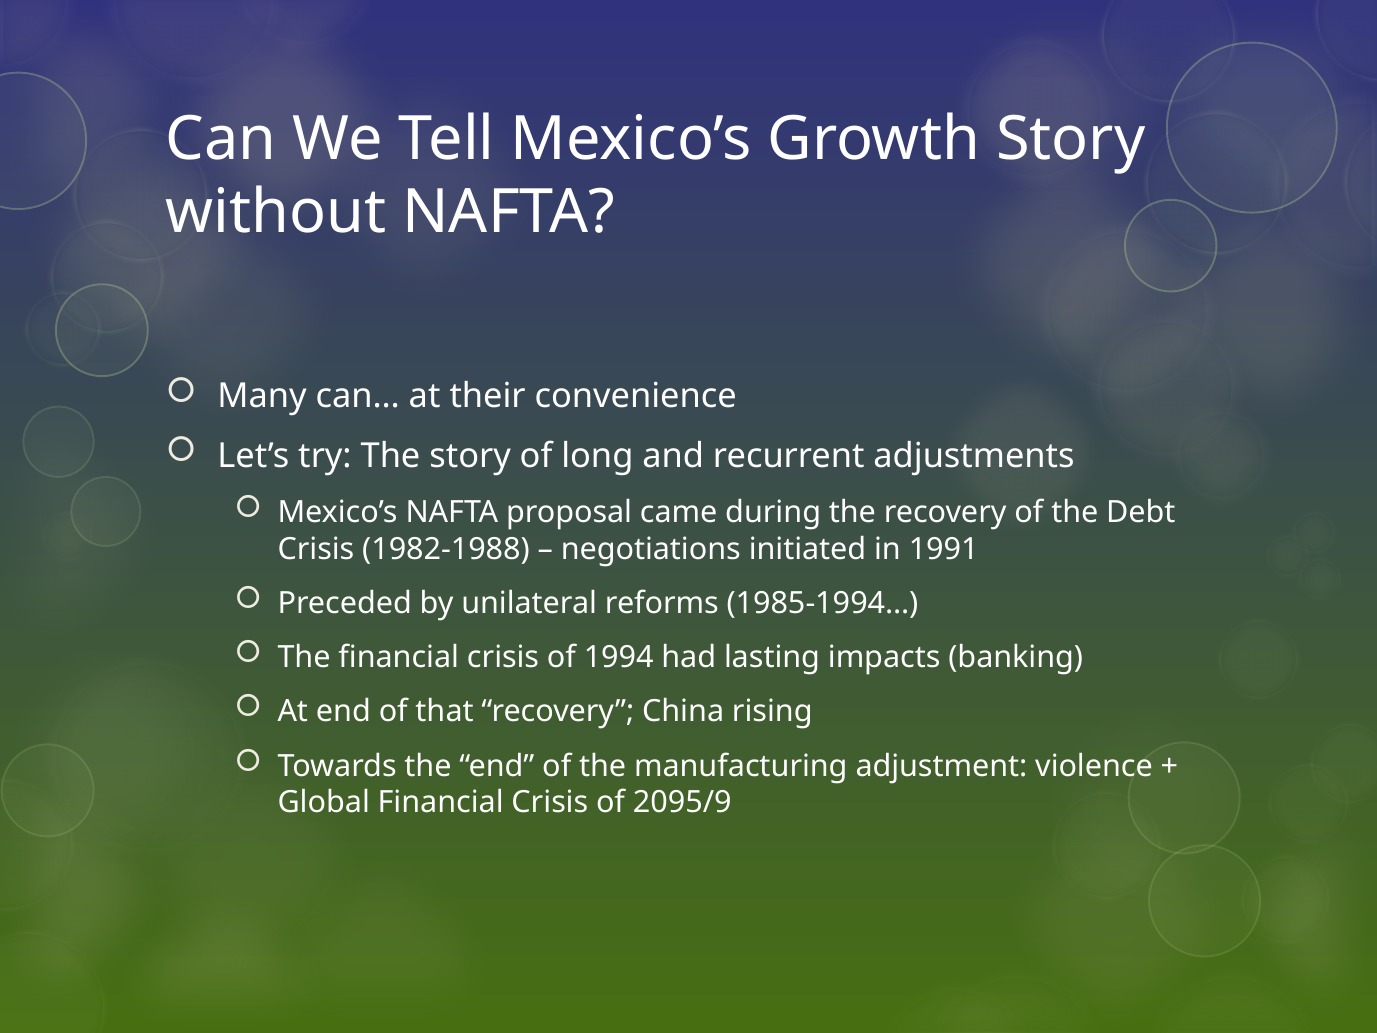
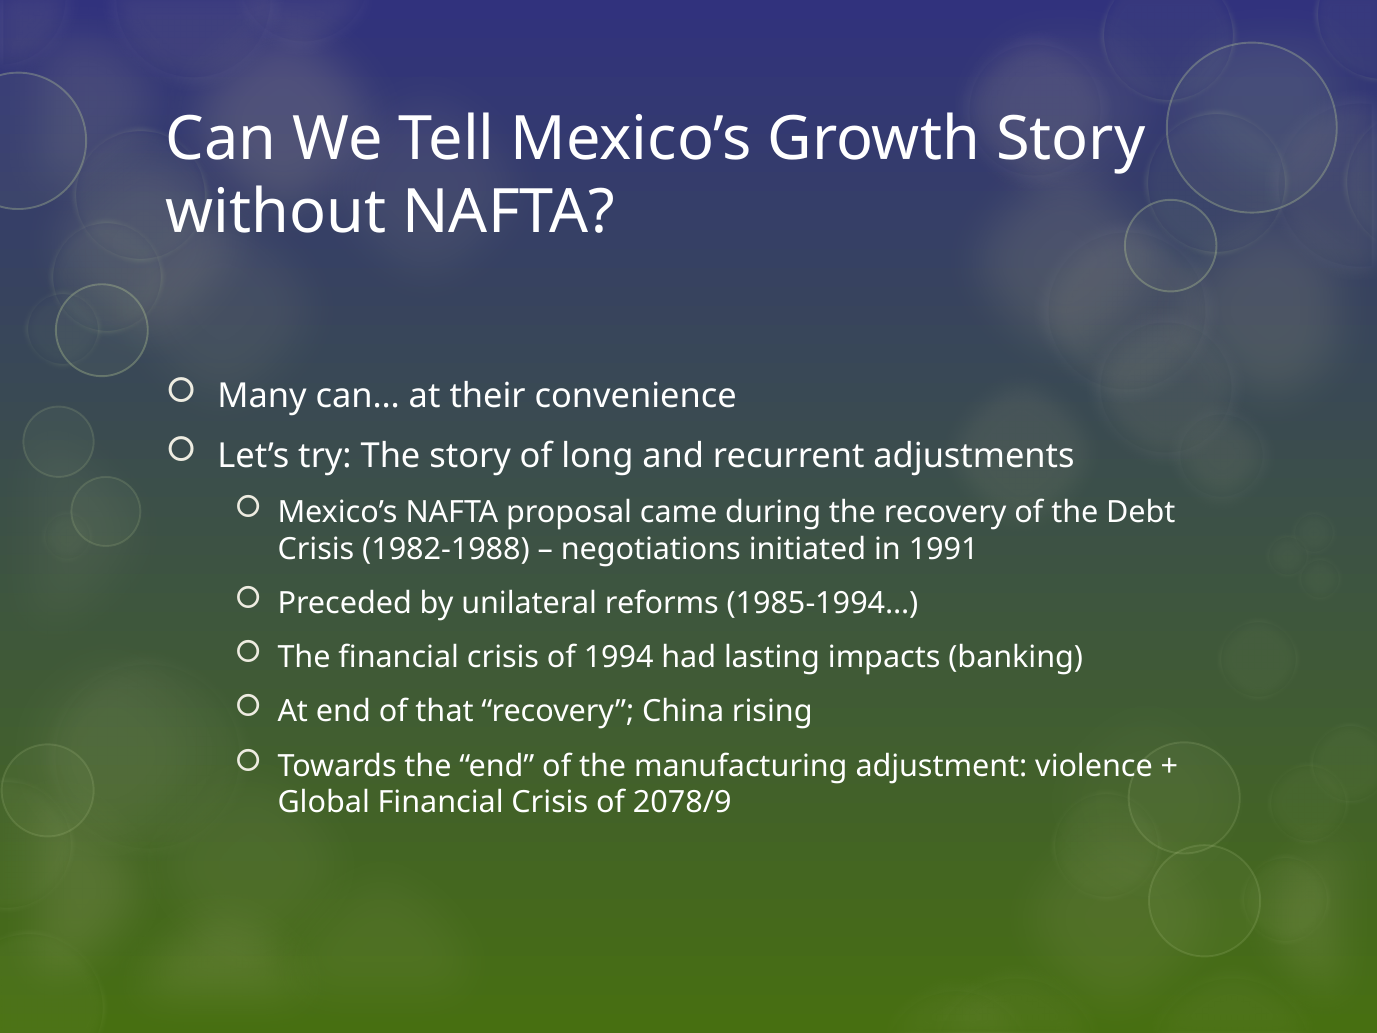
2095/9: 2095/9 -> 2078/9
